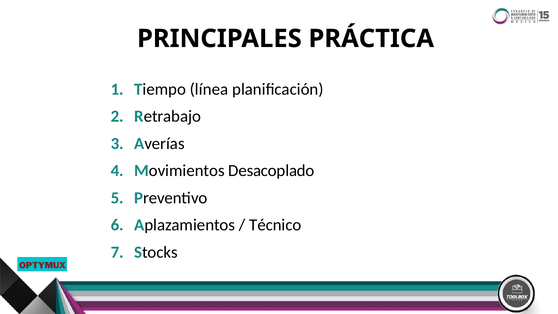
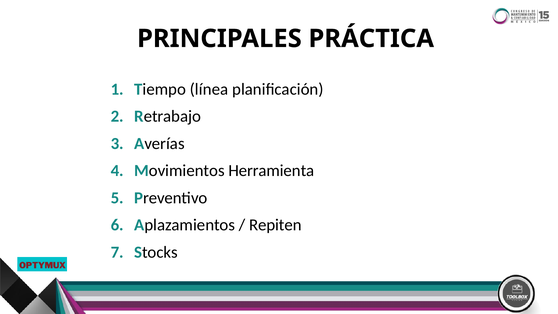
Desacoplado: Desacoplado -> Herramienta
Técnico: Técnico -> Repiten
